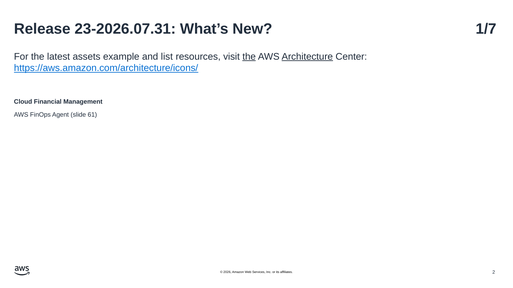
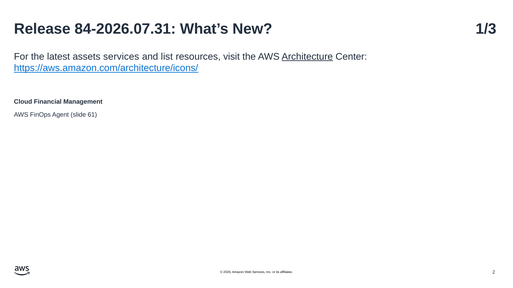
23-2026.07.31: 23-2026.07.31 -> 84-2026.07.31
1/7: 1/7 -> 1/3
assets example: example -> services
the at (249, 57) underline: present -> none
